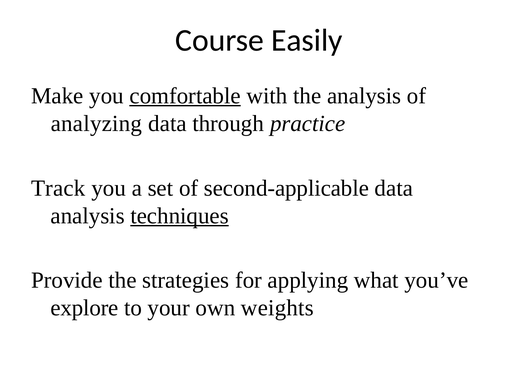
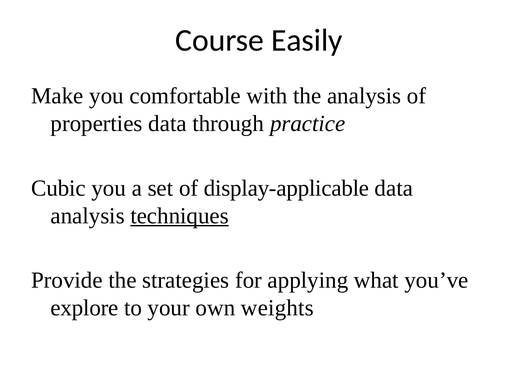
comfortable underline: present -> none
analyzing: analyzing -> properties
Track: Track -> Cubic
second-applicable: second-applicable -> display-applicable
